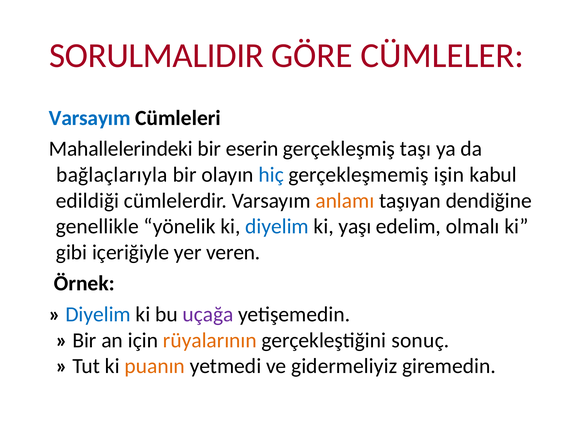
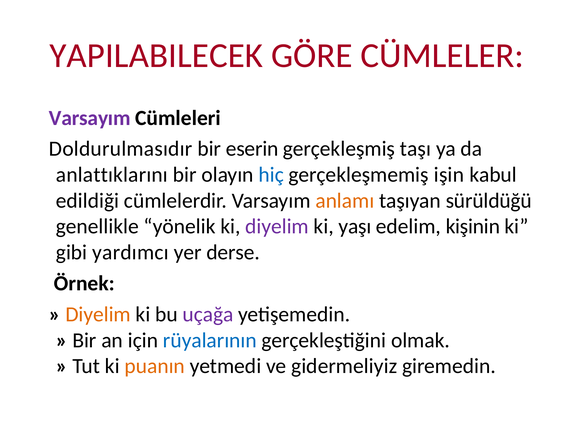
SORULMALIDIR: SORULMALIDIR -> YAPILABILECEK
Varsayım at (90, 118) colour: blue -> purple
Mahallelerindeki: Mahallelerindeki -> Doldurulmasıdır
bağlaçlarıyla: bağlaçlarıyla -> anlattıklarını
dendiğine: dendiğine -> sürüldüğü
diyelim at (277, 226) colour: blue -> purple
olmalı: olmalı -> kişinin
içeriğiyle: içeriğiyle -> yardımcı
veren: veren -> derse
Diyelim at (98, 314) colour: blue -> orange
rüyalarının colour: orange -> blue
sonuç: sonuç -> olmak
